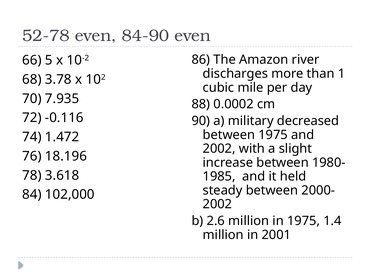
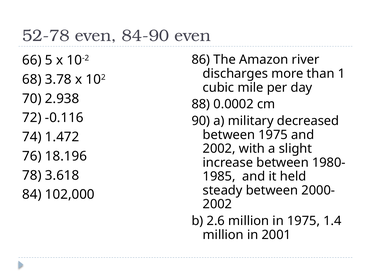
7.935: 7.935 -> 2.938
